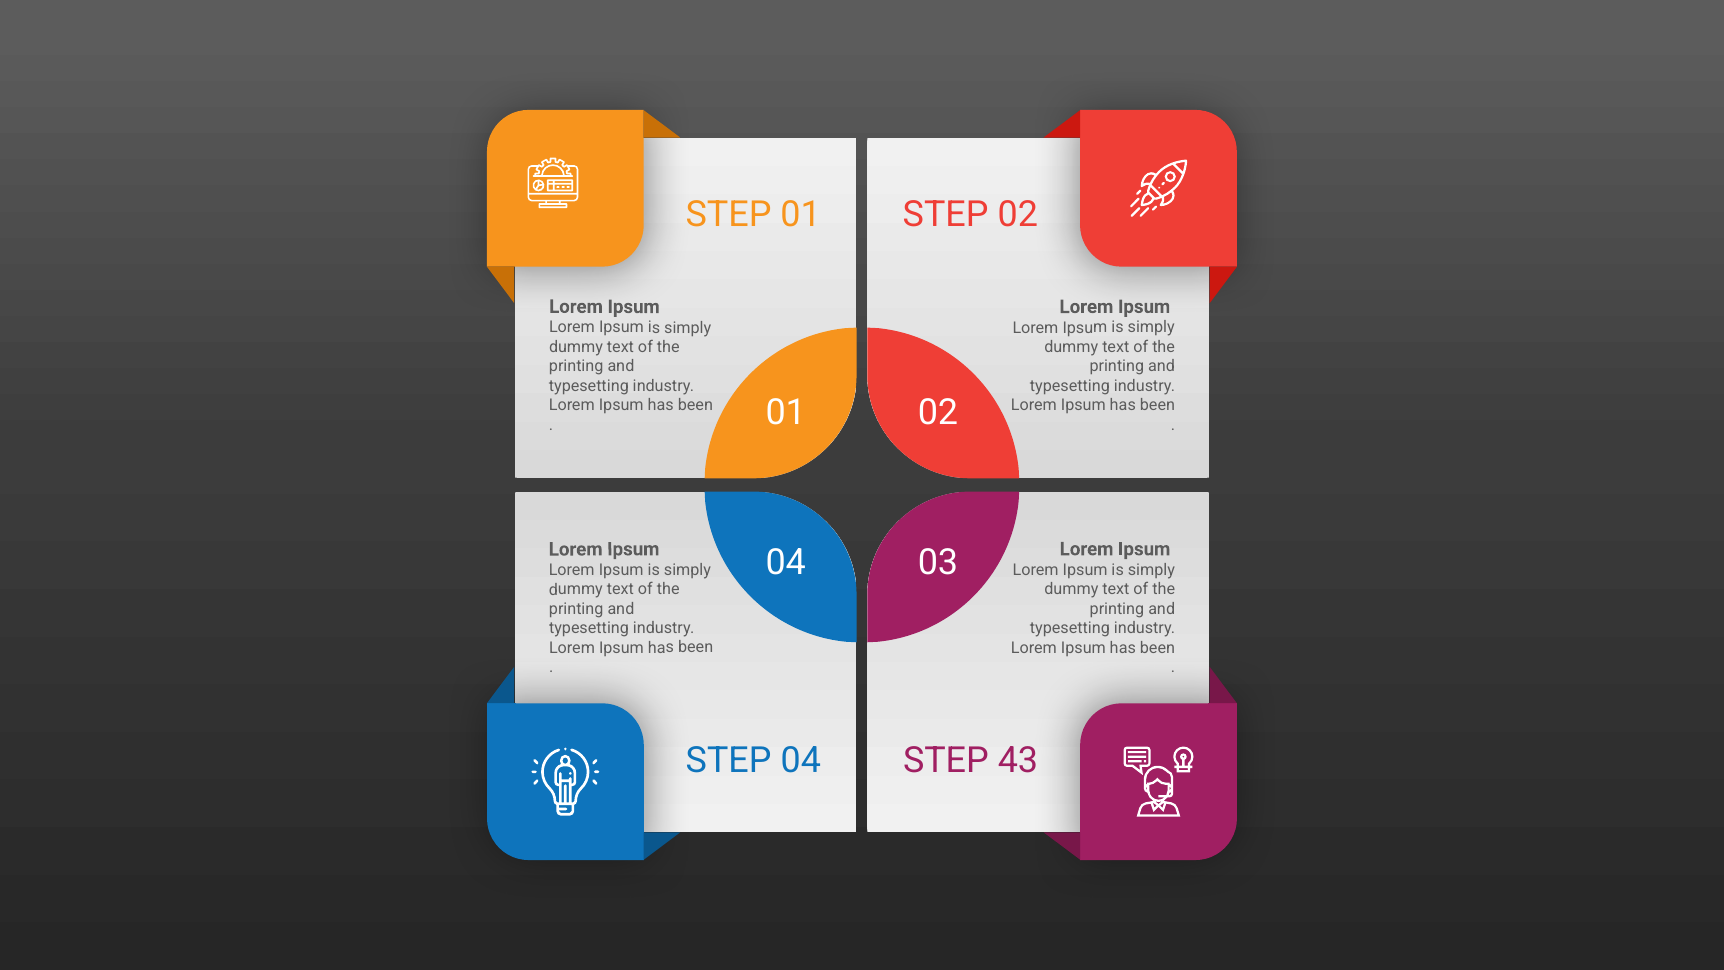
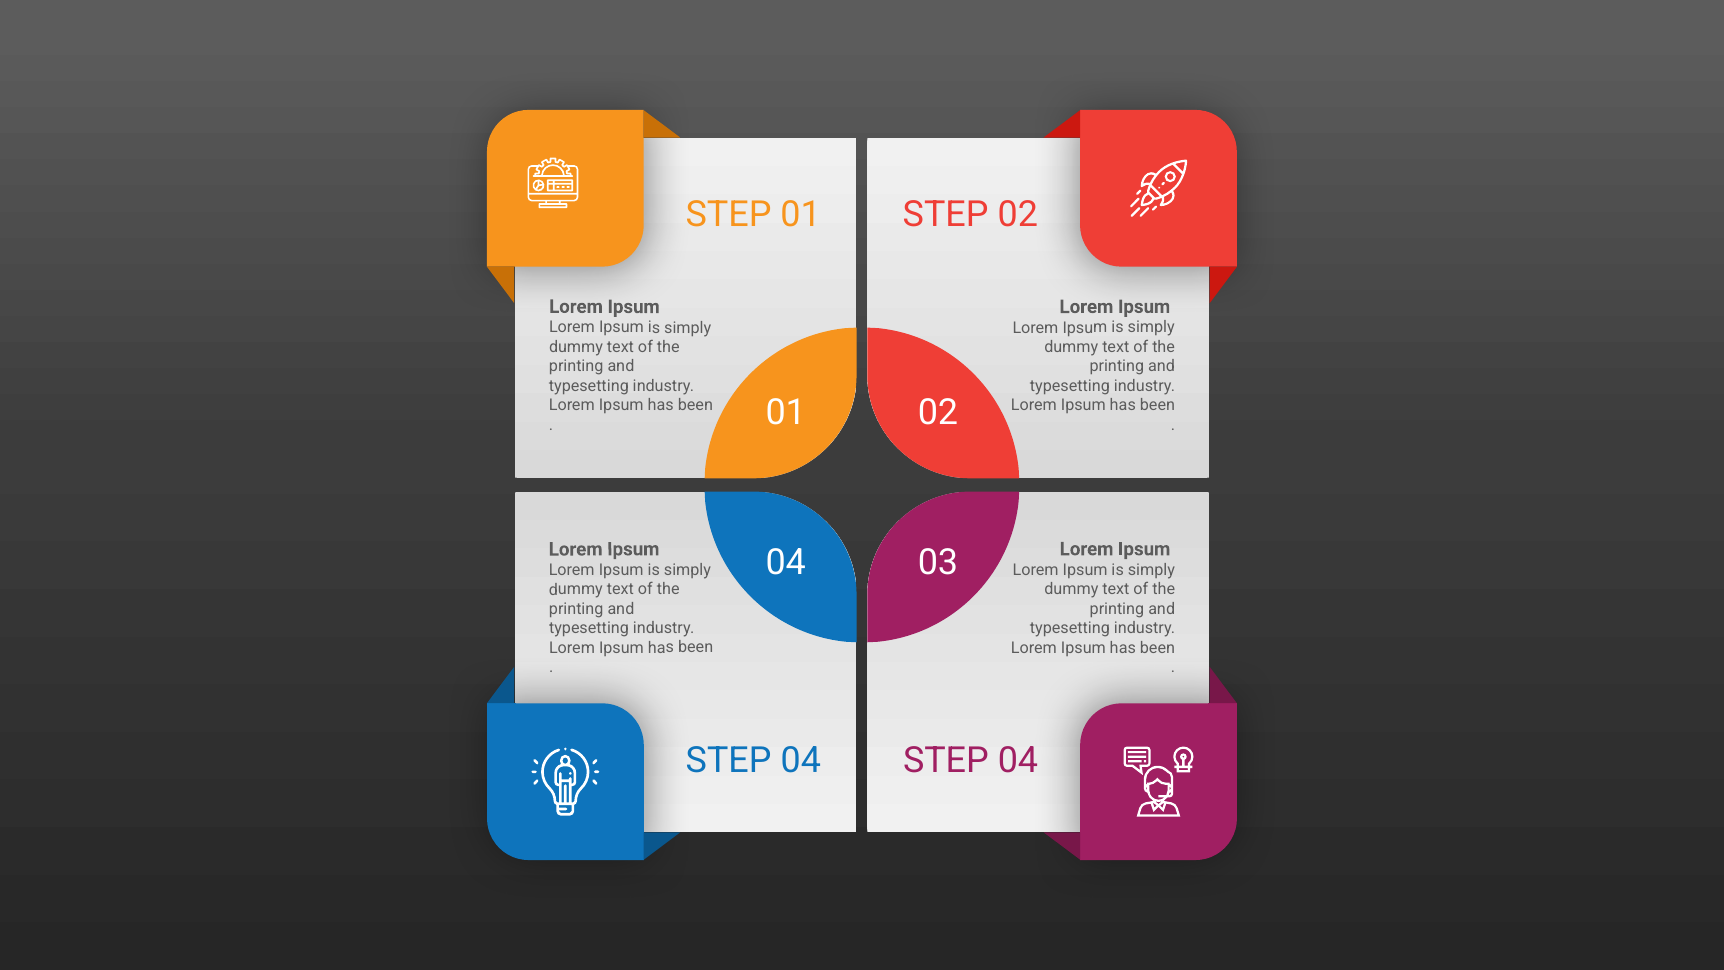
43 at (1018, 760): 43 -> 04
